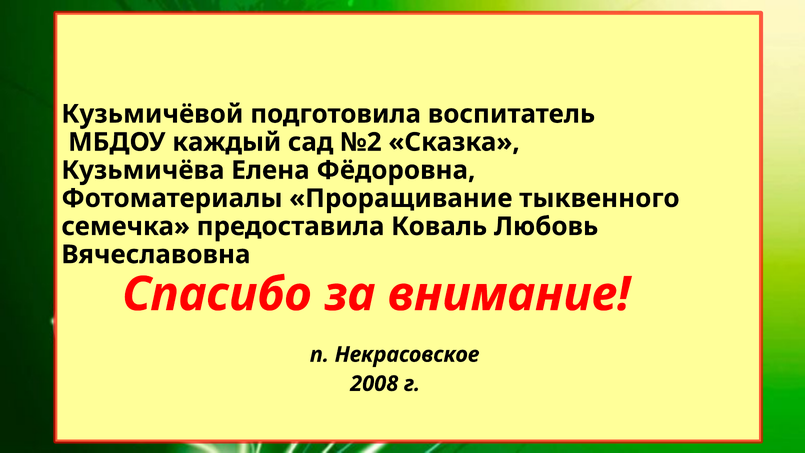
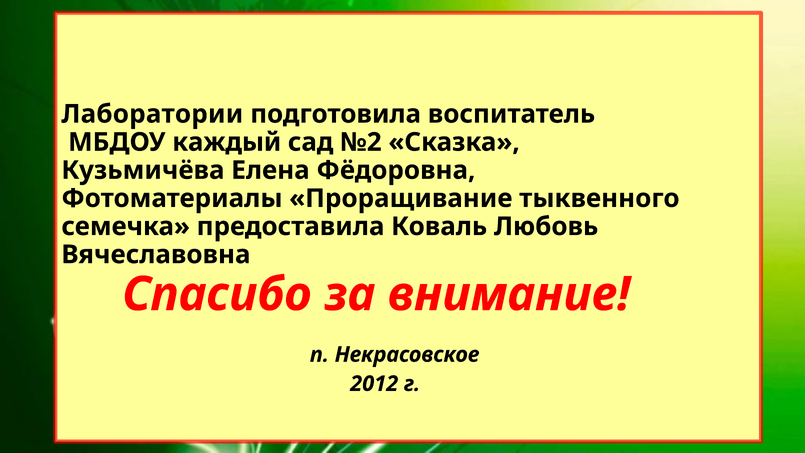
Кузьмичёвой: Кузьмичёвой -> Лаборатории
2008: 2008 -> 2012
